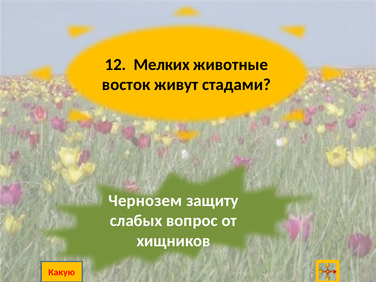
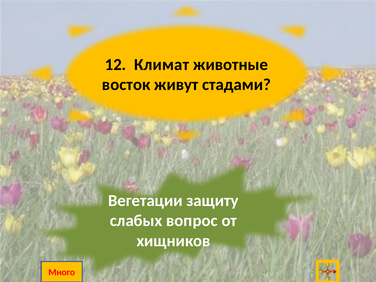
Мелких: Мелких -> Климат
Чернозем: Чернозем -> Вегетации
Какую: Какую -> Много
